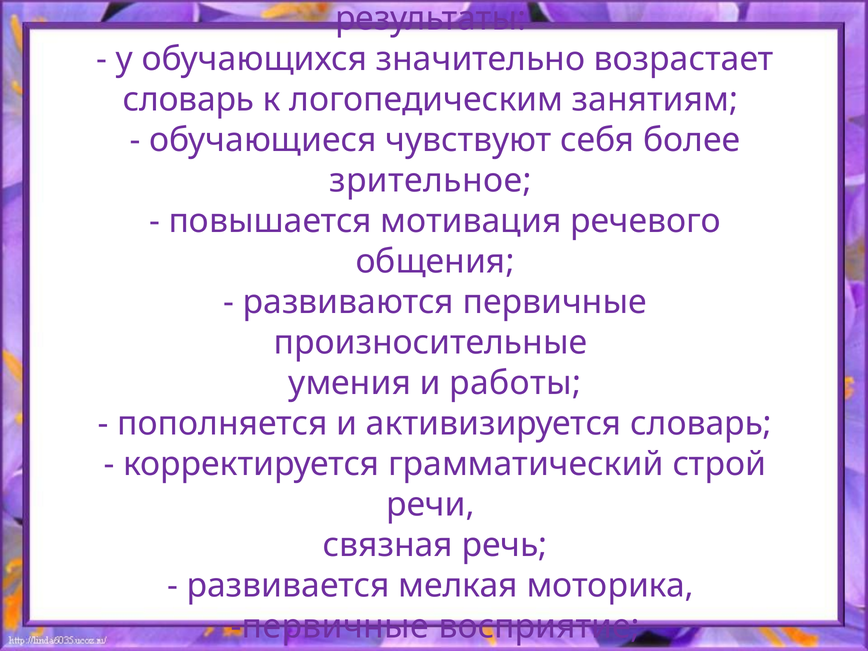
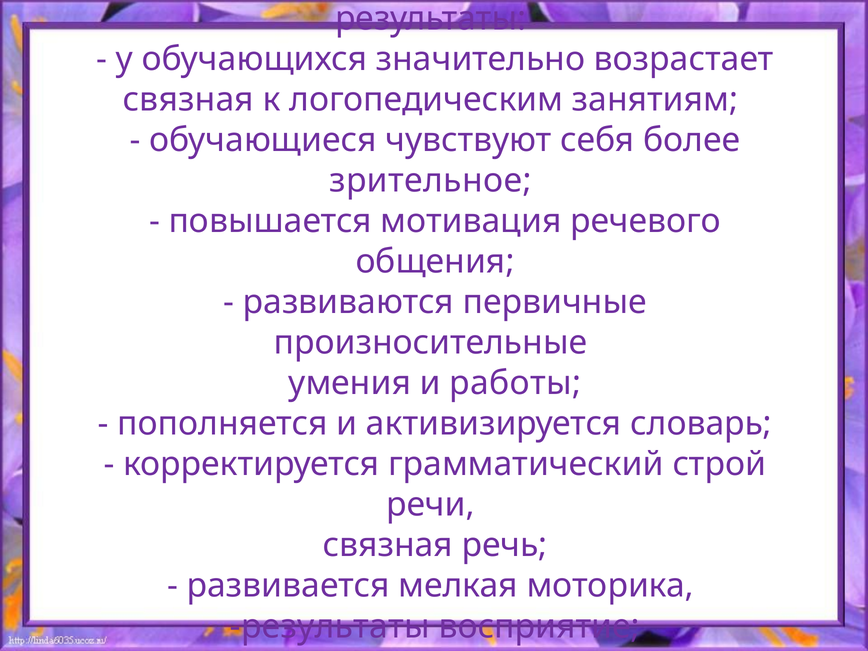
словарь at (188, 99): словарь -> связная
первичные at (330, 626): первичные -> результаты
